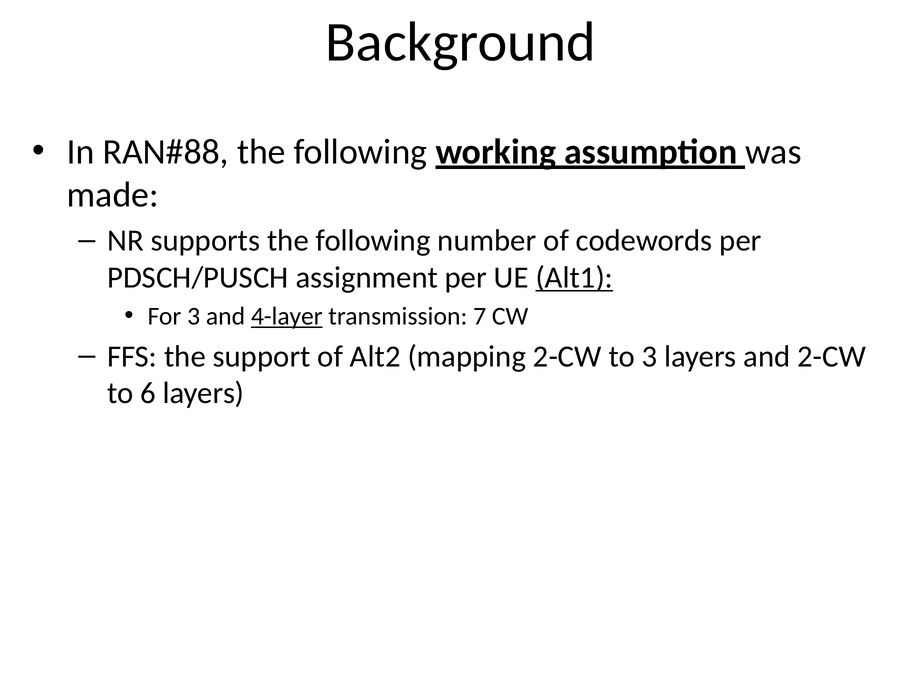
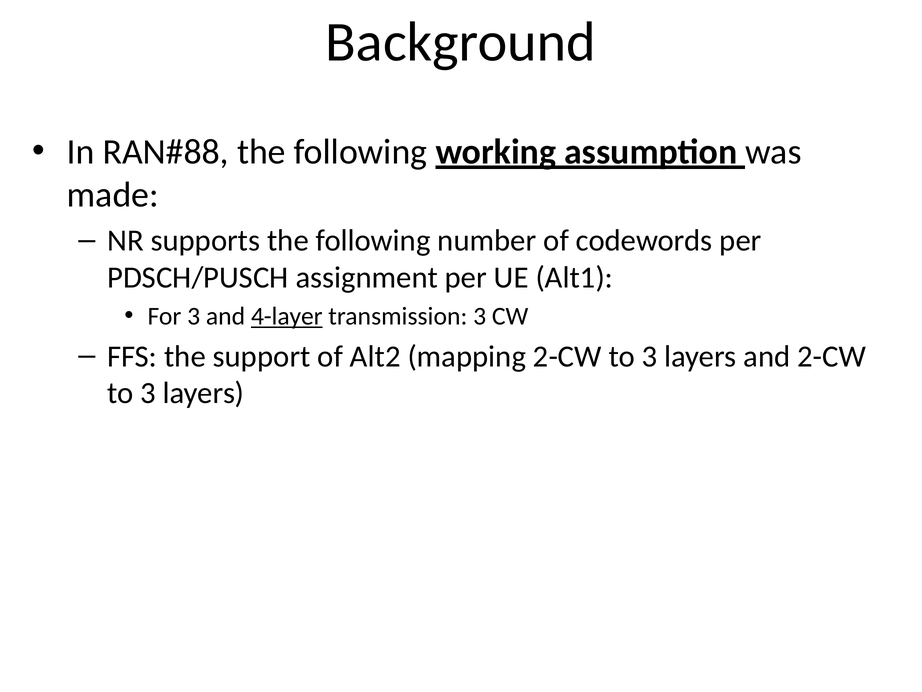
Alt1 underline: present -> none
transmission 7: 7 -> 3
6 at (148, 393): 6 -> 3
